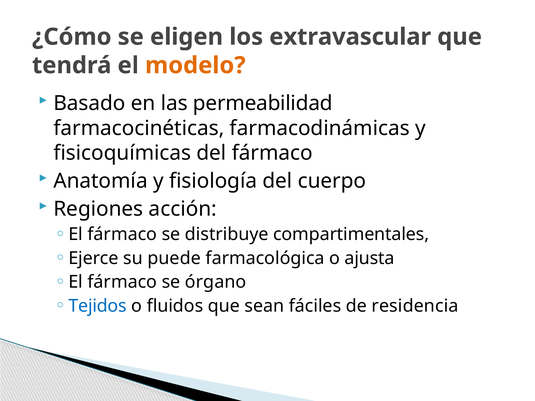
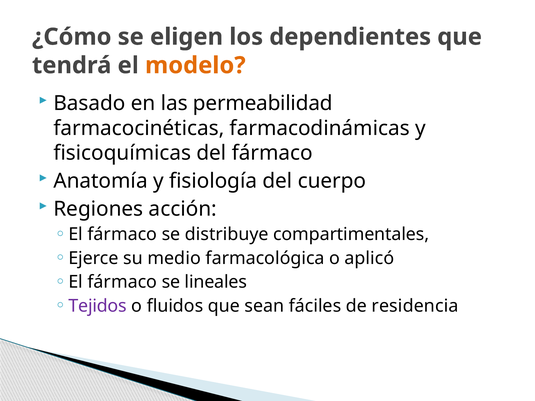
extravascular: extravascular -> dependientes
puede: puede -> medio
ajusta: ajusta -> aplicó
órgano: órgano -> lineales
Tejidos colour: blue -> purple
